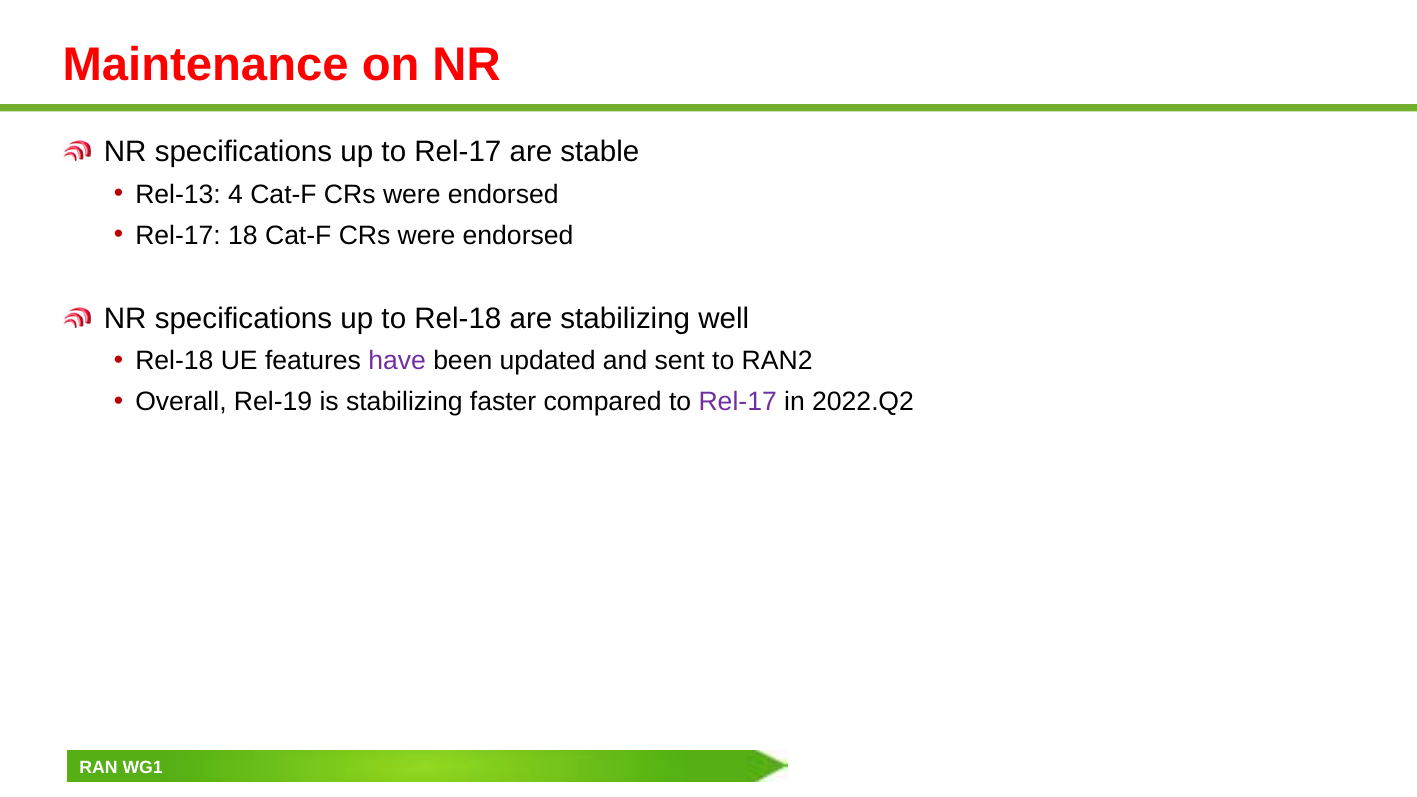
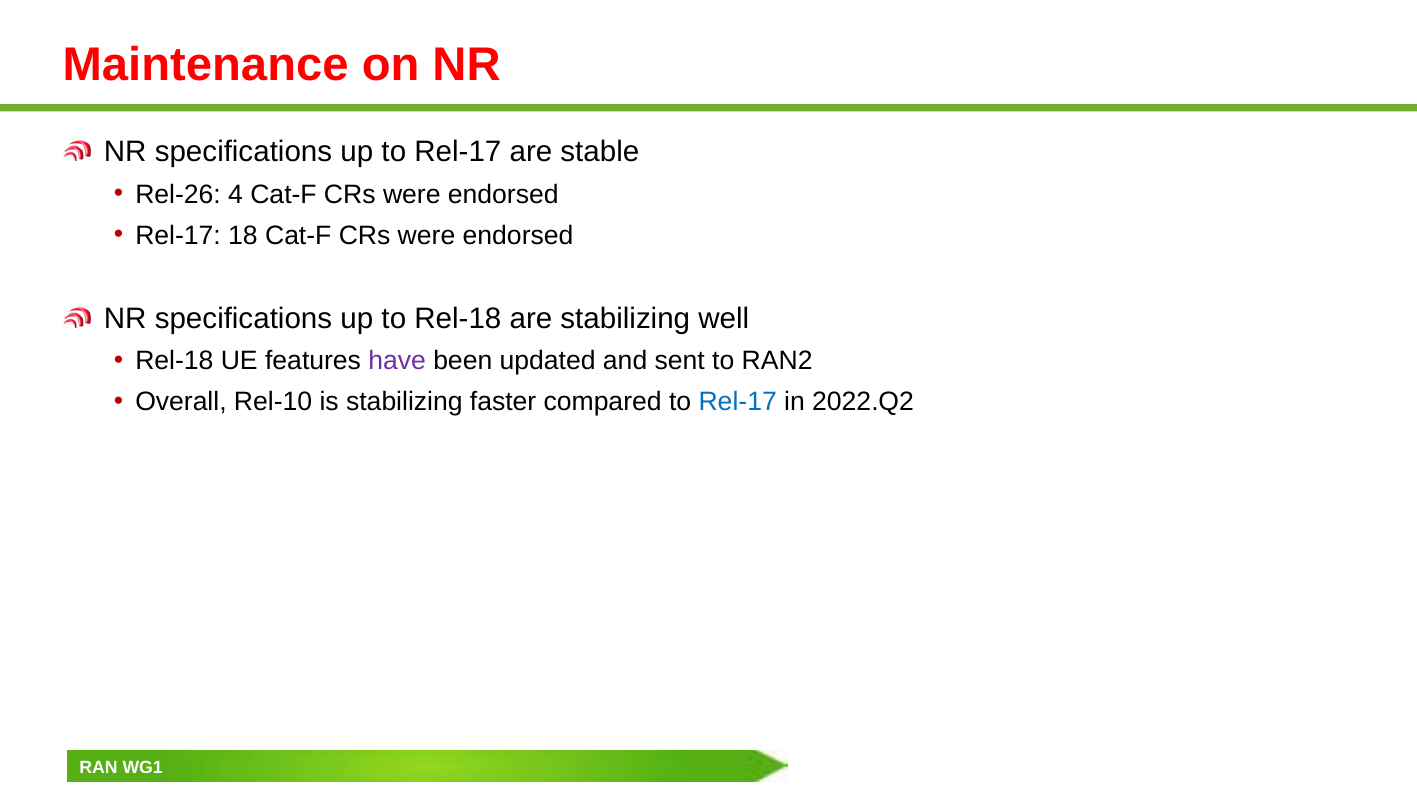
Rel-13: Rel-13 -> Rel-26
Rel-19: Rel-19 -> Rel-10
Rel-17 at (738, 402) colour: purple -> blue
